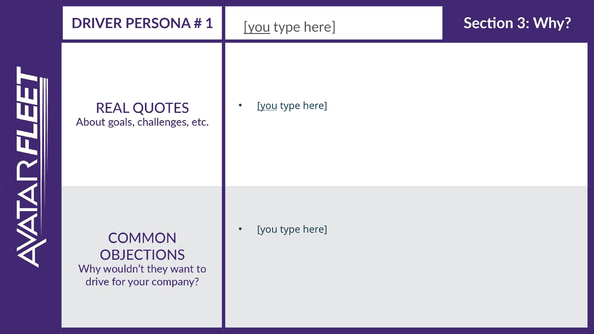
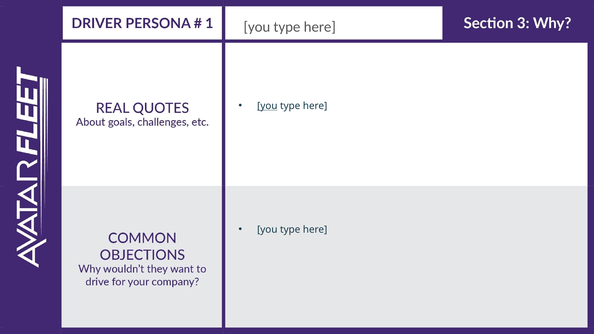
you at (257, 27) underline: present -> none
